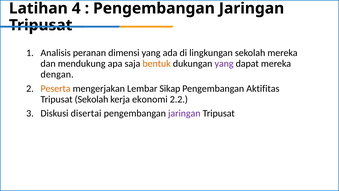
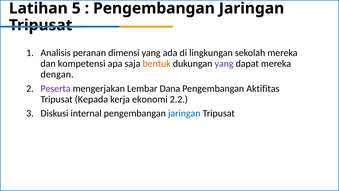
4: 4 -> 5
mendukung: mendukung -> kompetensi
Peserta colour: orange -> purple
Sikap: Sikap -> Dana
Tripusat Sekolah: Sekolah -> Kepada
disertai: disertai -> internal
jaringan at (184, 113) colour: purple -> blue
